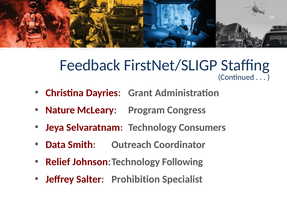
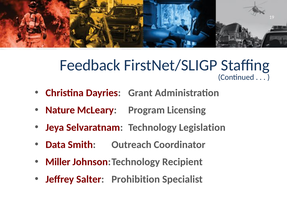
Congress: Congress -> Licensing
Consumers: Consumers -> Legislation
Relief: Relief -> Miller
Following: Following -> Recipient
